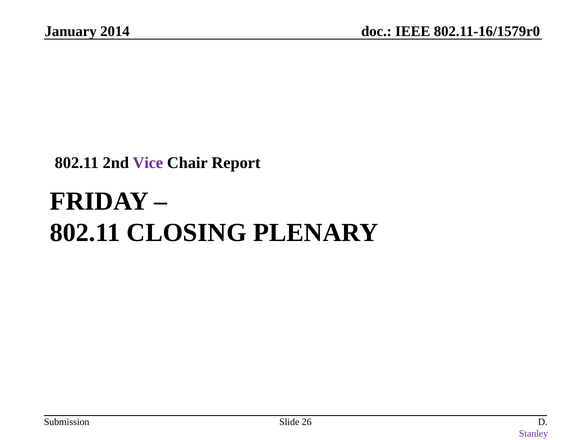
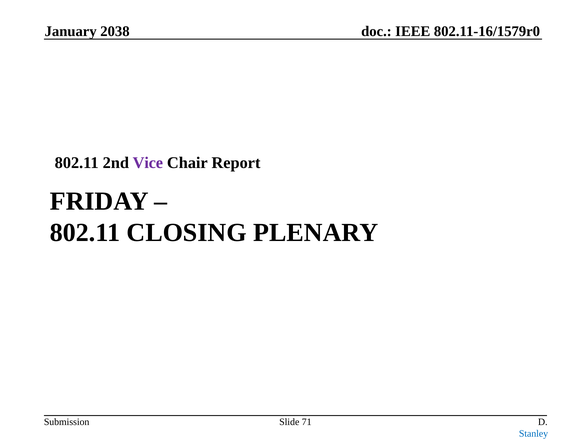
2014: 2014 -> 2038
26: 26 -> 71
Stanley colour: purple -> blue
